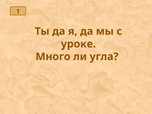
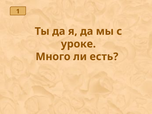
угла: угла -> есть
